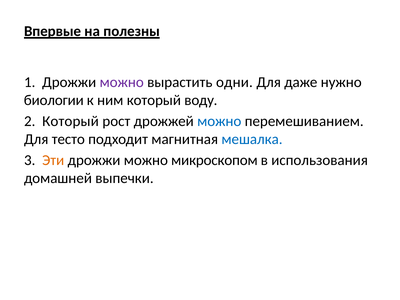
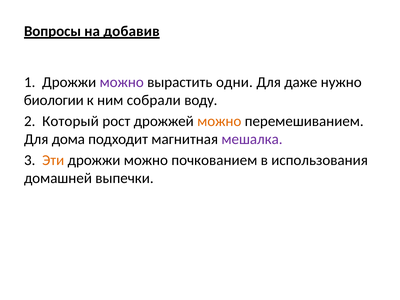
Впервые: Впервые -> Вопросы
полезны: полезны -> добавив
ним который: который -> собрали
можно at (219, 121) colour: blue -> orange
тесто: тесто -> дома
мешалка colour: blue -> purple
микроскопом: микроскопом -> почкованием
